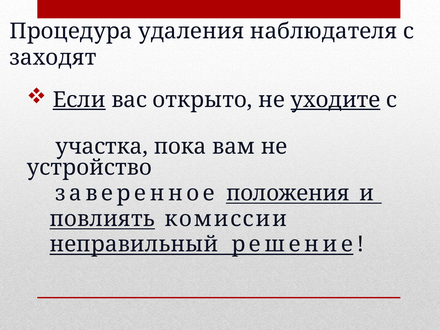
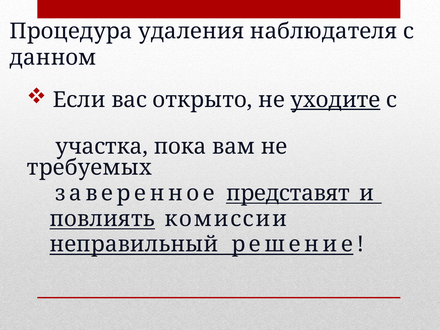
заходят: заходят -> данном
Если underline: present -> none
устройство: устройство -> требуемых
положения: положения -> представят
